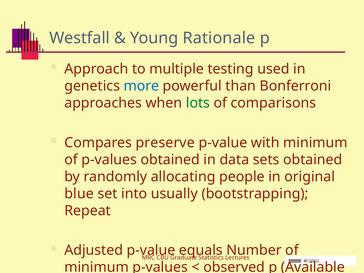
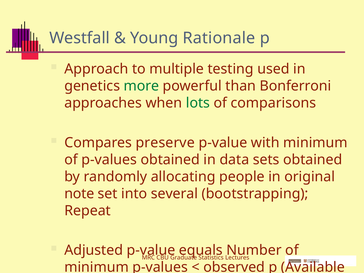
more colour: blue -> green
blue: blue -> note
usually: usually -> several
